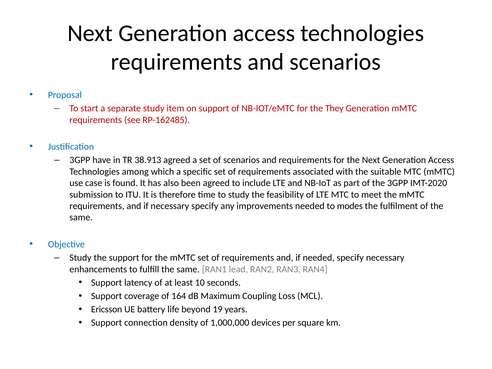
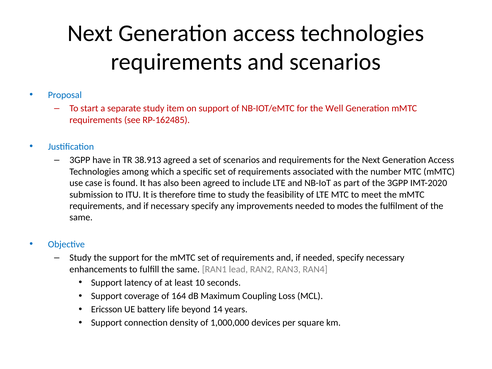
They: They -> Well
suitable: suitable -> number
19: 19 -> 14
